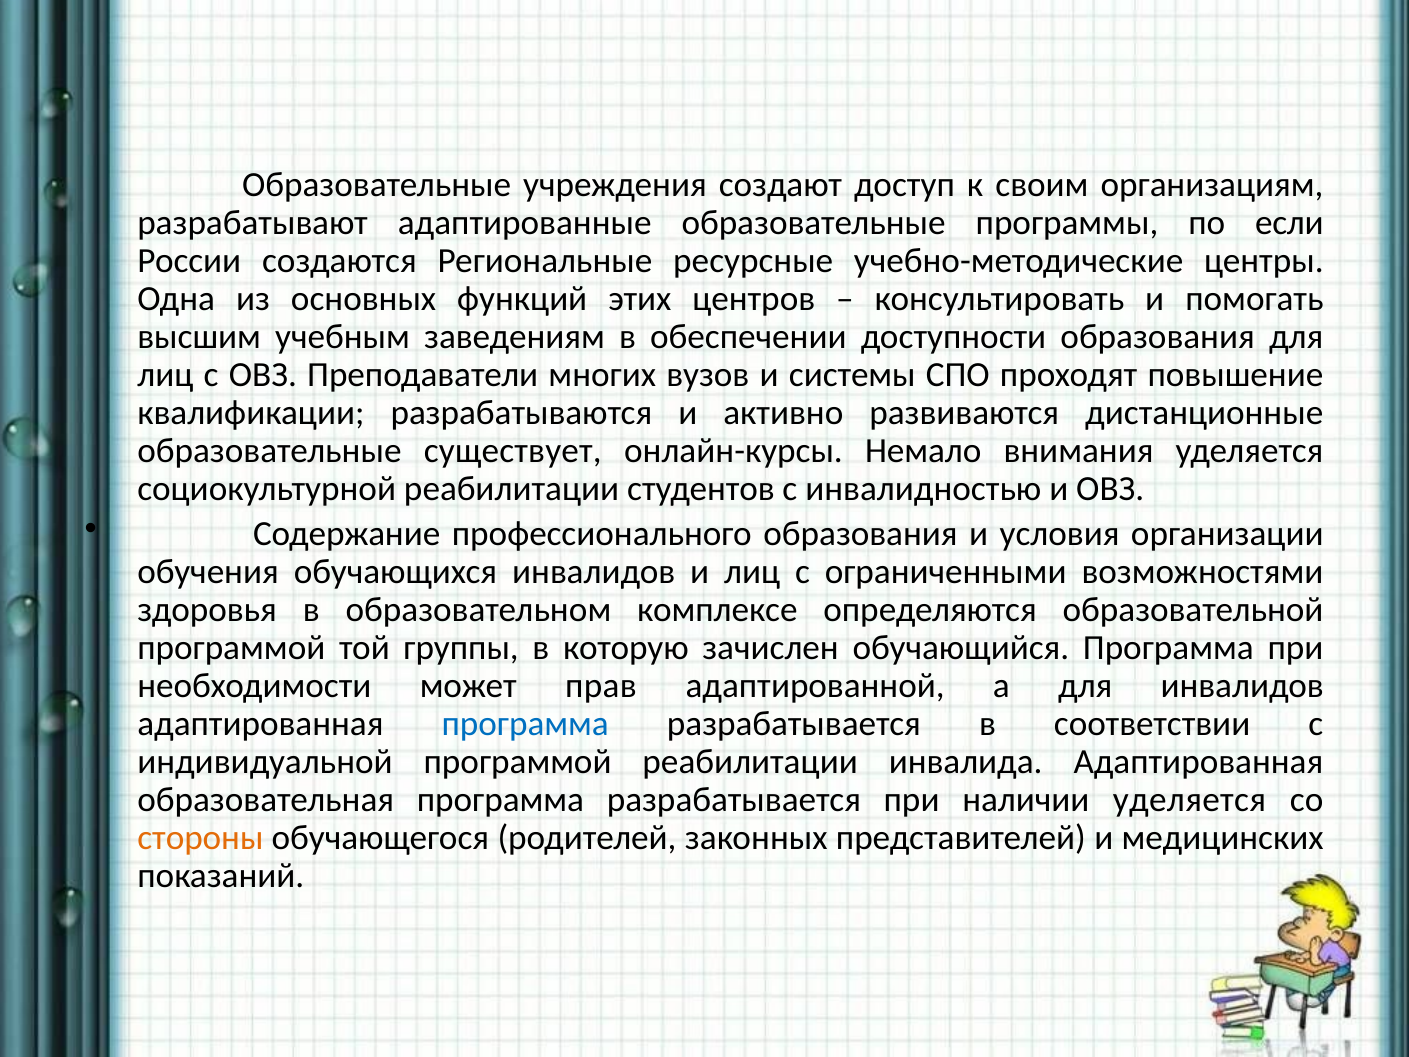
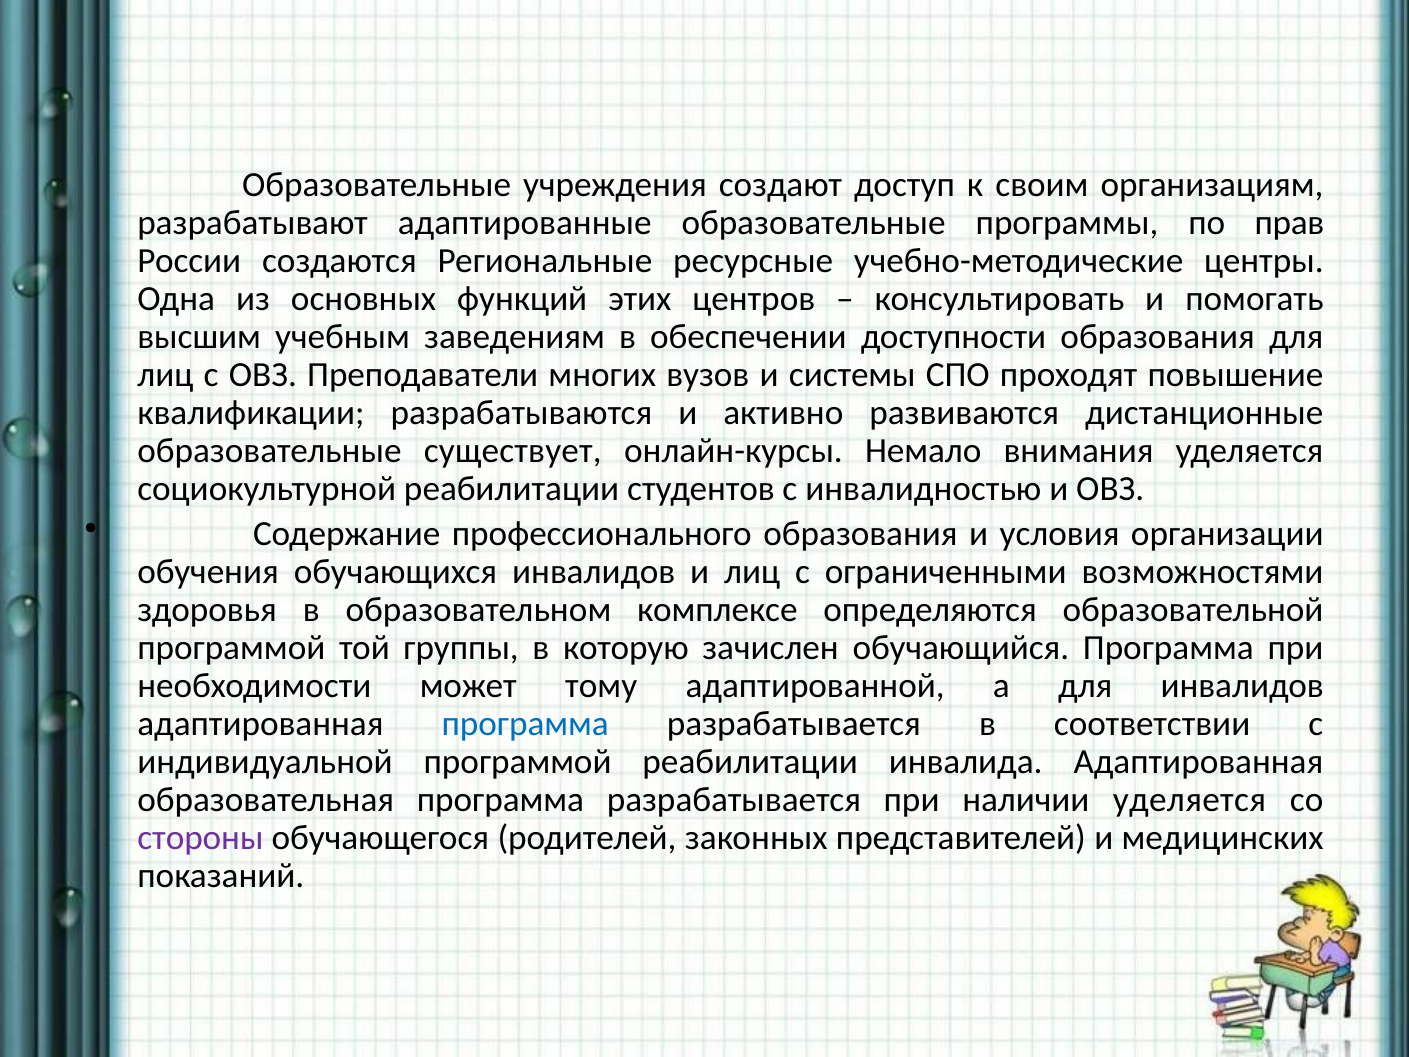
если: если -> прав
прав: прав -> тому
стороны colour: orange -> purple
